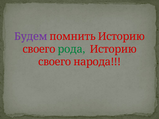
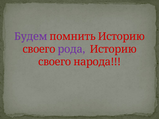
рода colour: green -> purple
